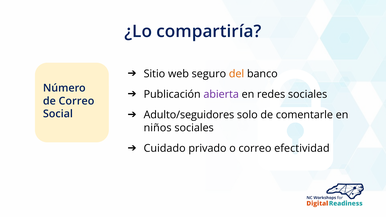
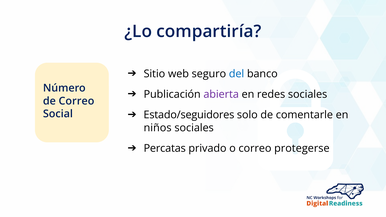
del colour: orange -> blue
Adulto/seguidores: Adulto/seguidores -> Estado/seguidores
Cuidado: Cuidado -> Percatas
efectividad: efectividad -> protegerse
